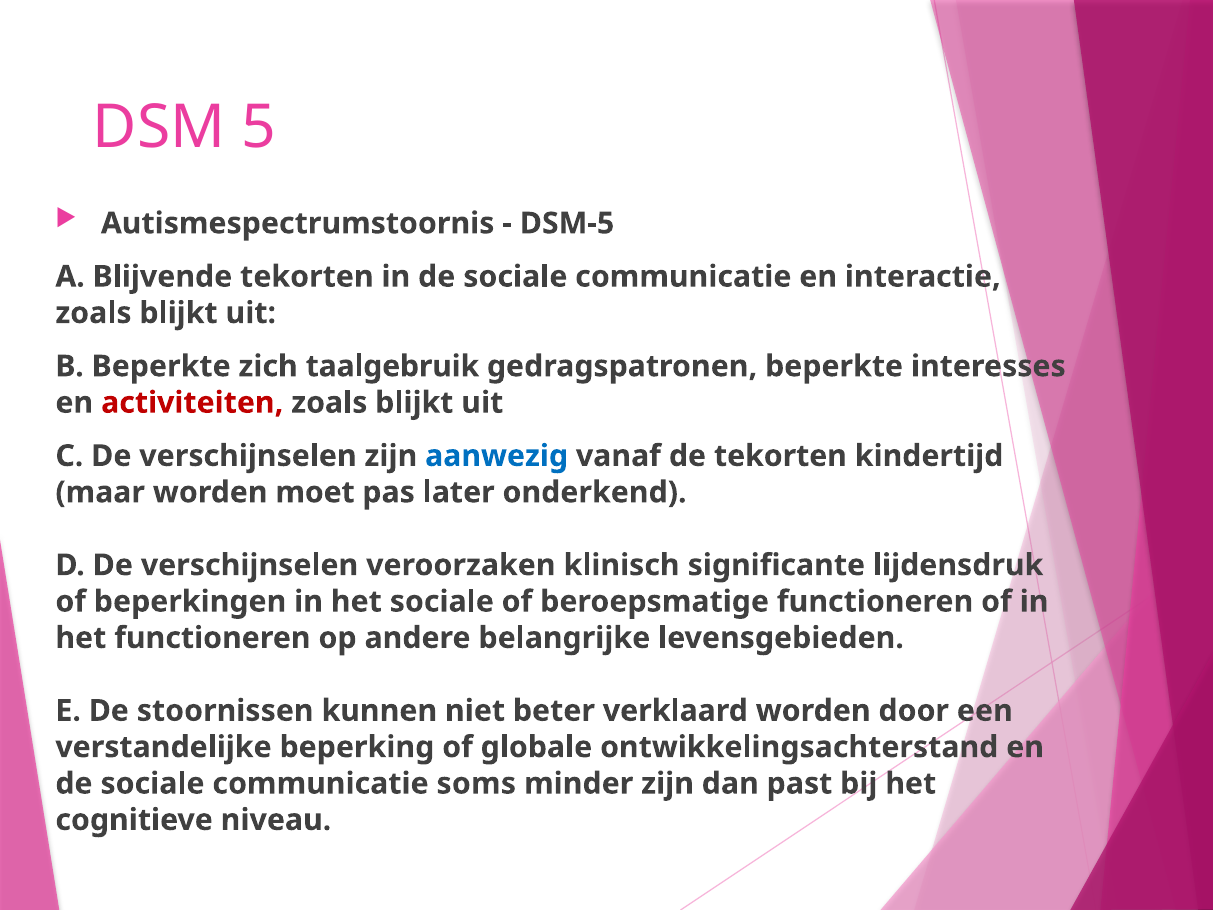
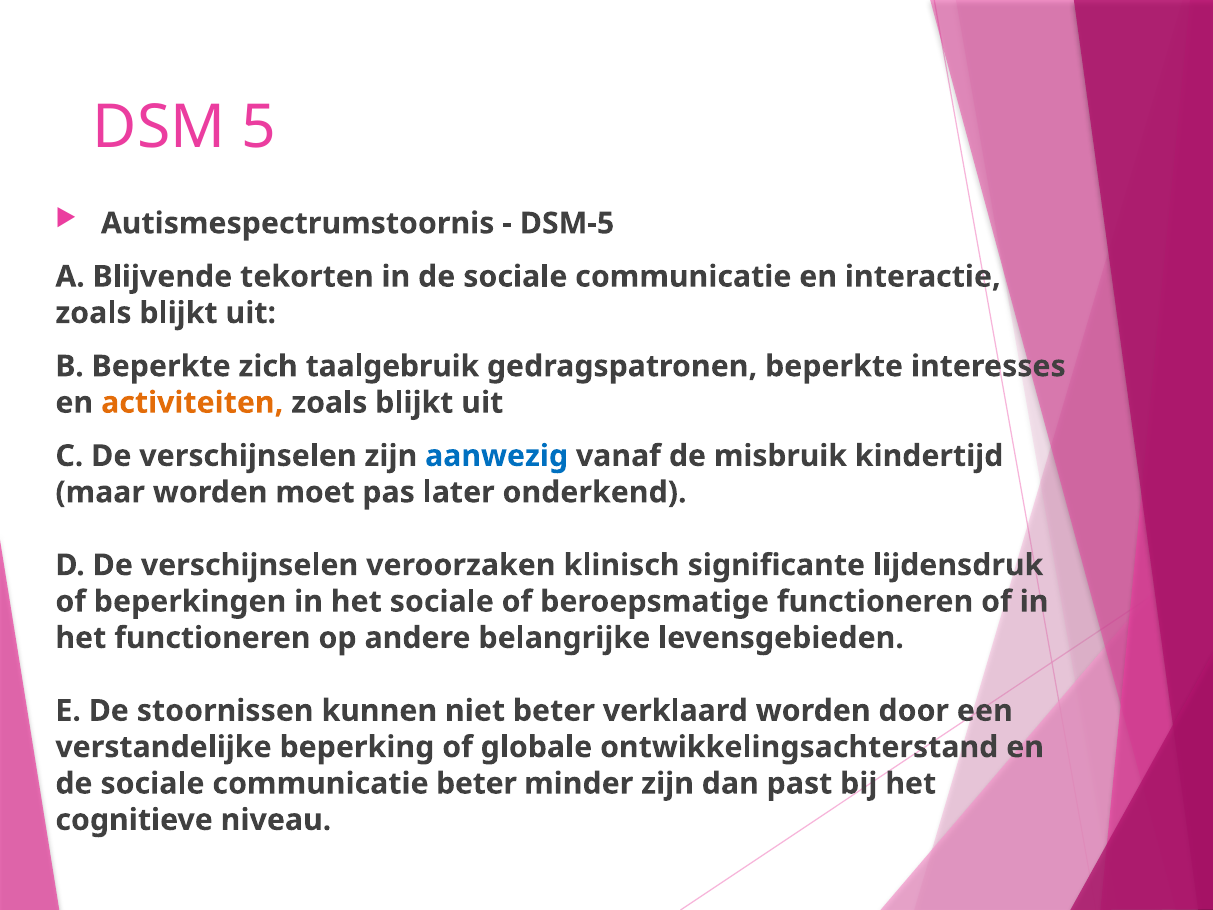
activiteiten colour: red -> orange
de tekorten: tekorten -> misbruik
communicatie soms: soms -> beter
